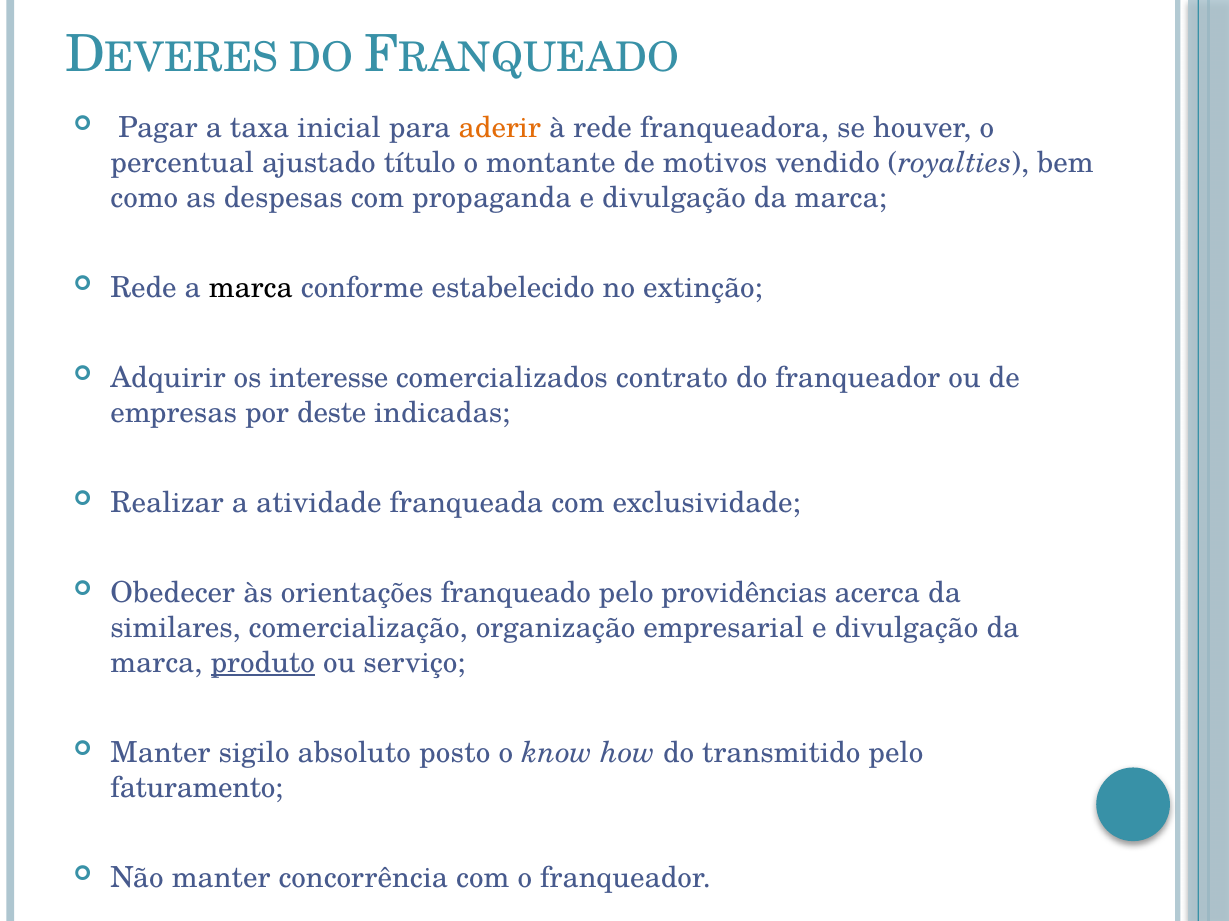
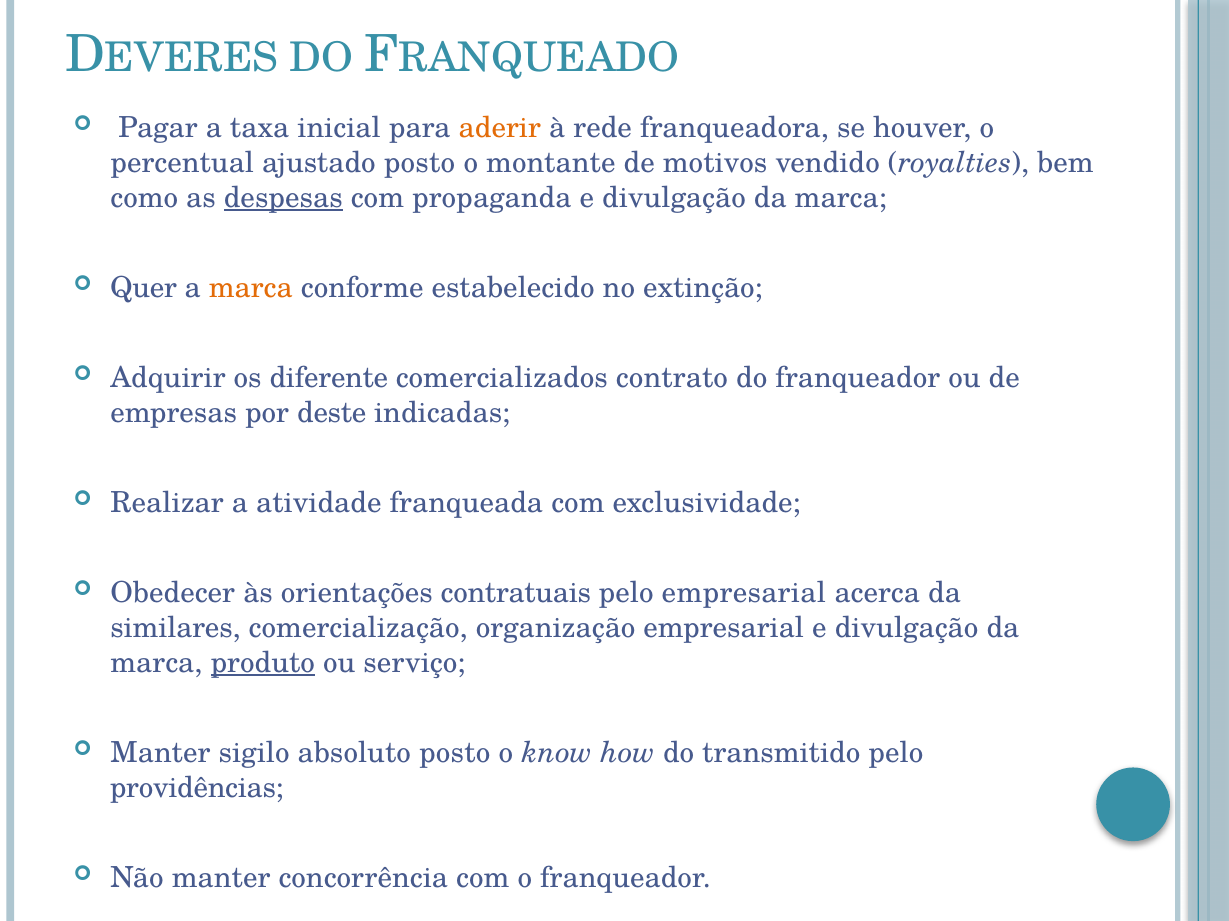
ajustado título: título -> posto
despesas underline: none -> present
Rede at (144, 288): Rede -> Quer
marca at (251, 288) colour: black -> orange
interesse: interesse -> diferente
franqueado: franqueado -> contratuais
pelo providências: providências -> empresarial
faturamento: faturamento -> providências
